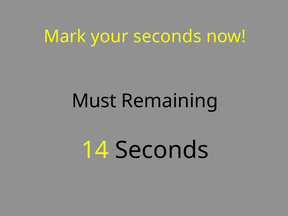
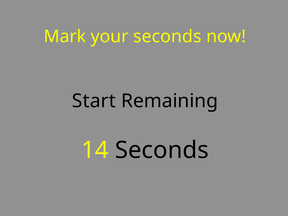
Must: Must -> Start
